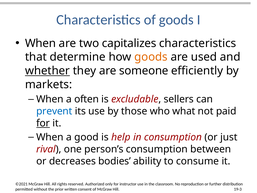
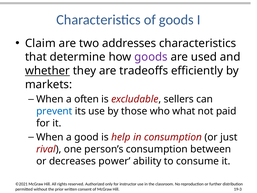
When at (40, 43): When -> Claim
capitalizes: capitalizes -> addresses
goods at (151, 57) colour: orange -> purple
someone: someone -> tradeoffs
for at (43, 123) underline: present -> none
bodies: bodies -> power
